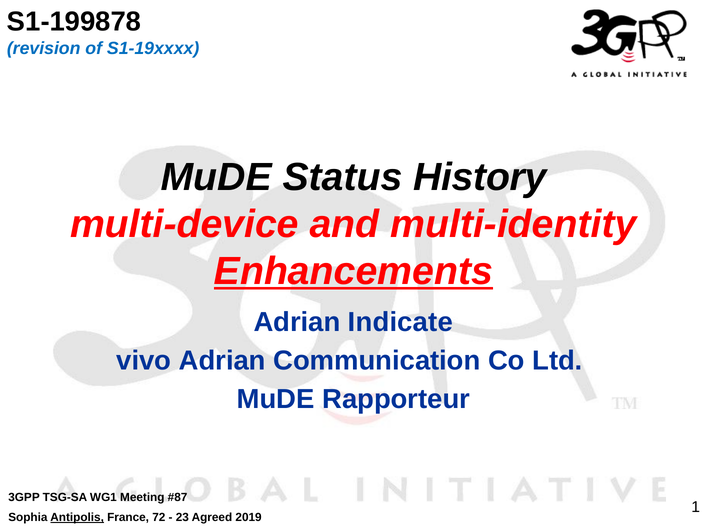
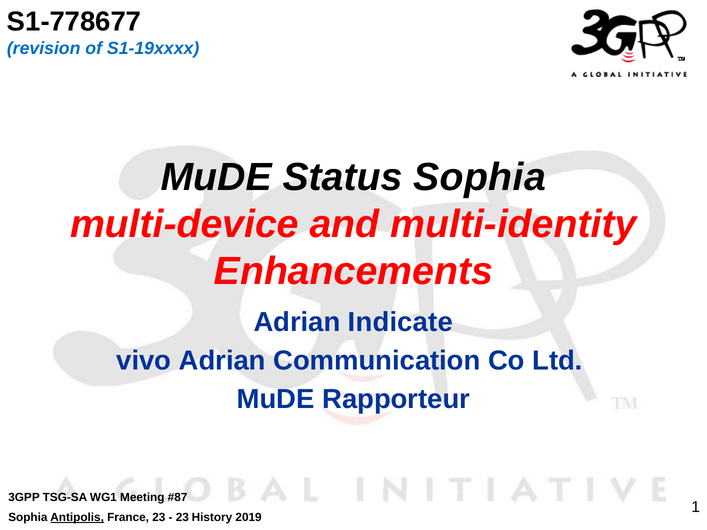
S1-199878: S1-199878 -> S1-778677
Status History: History -> Sophia
Enhancements underline: present -> none
France 72: 72 -> 23
Agreed: Agreed -> History
